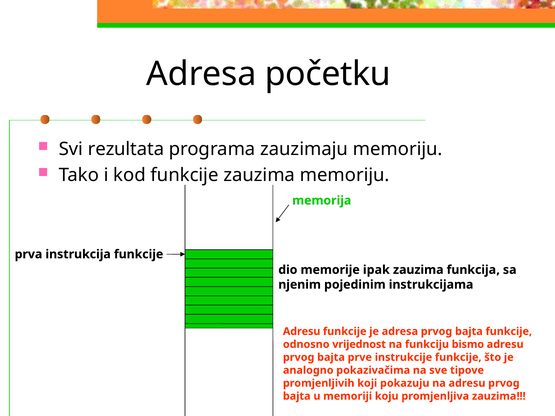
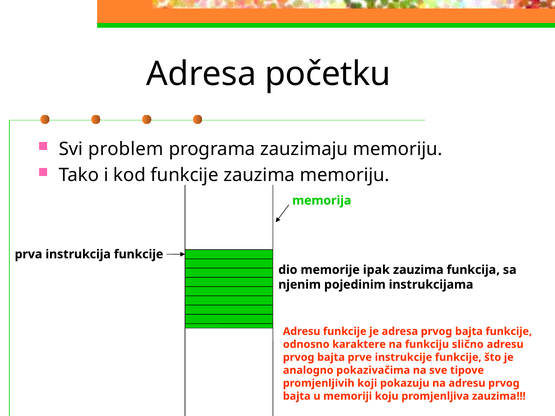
rezultata: rezultata -> problem
vrijednost: vrijednost -> karaktere
bismo: bismo -> slično
